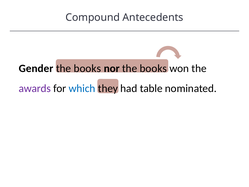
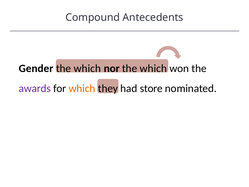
books at (87, 68): books -> which
nor the books: books -> which
which at (82, 88) colour: blue -> orange
table: table -> store
